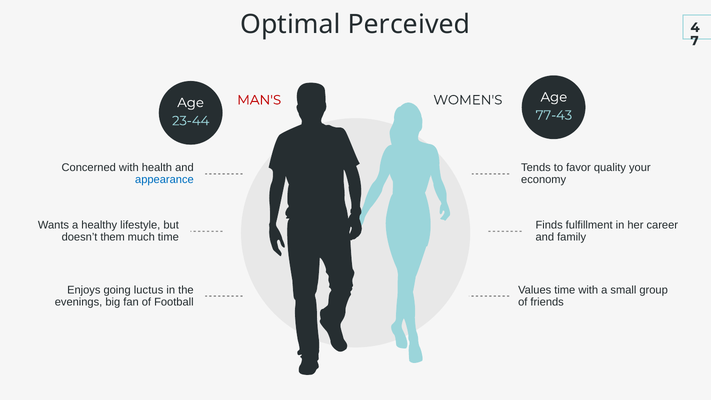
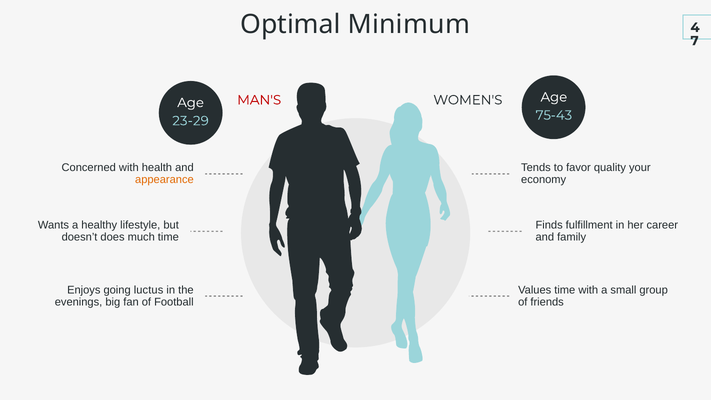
Perceived: Perceived -> Minimum
77-43: 77-43 -> 75-43
23-44: 23-44 -> 23-29
appearance colour: blue -> orange
them: them -> does
